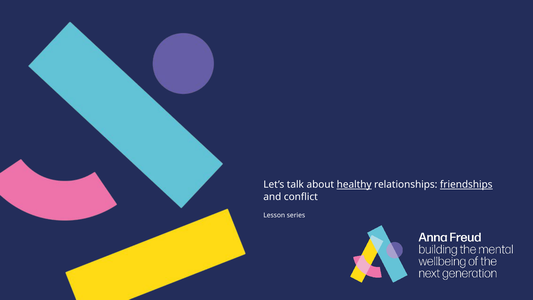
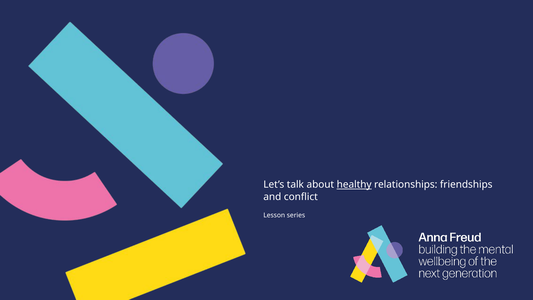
friendships underline: present -> none
